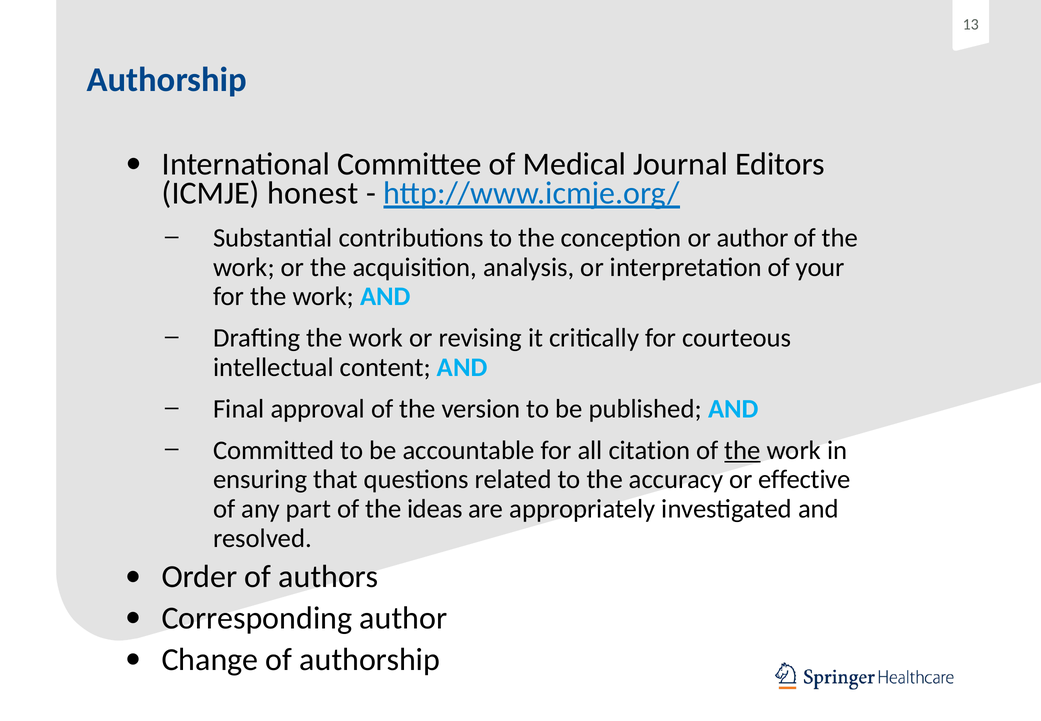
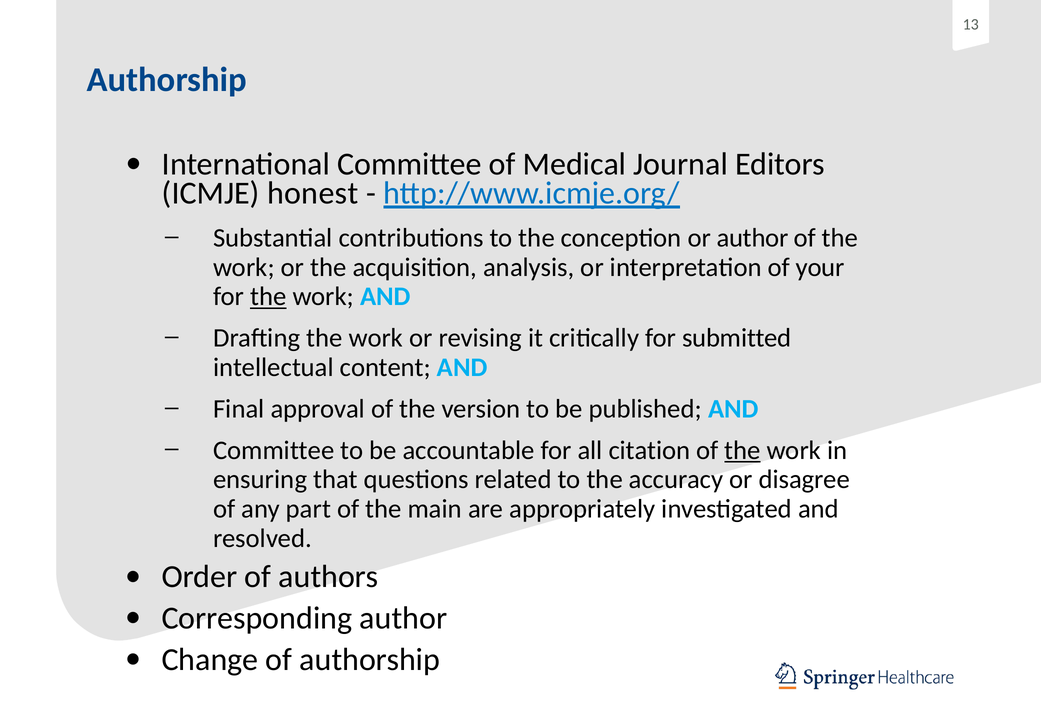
the at (268, 296) underline: none -> present
courteous: courteous -> submitted
Committed at (274, 450): Committed -> Committee
effective: effective -> disagree
ideas: ideas -> main
